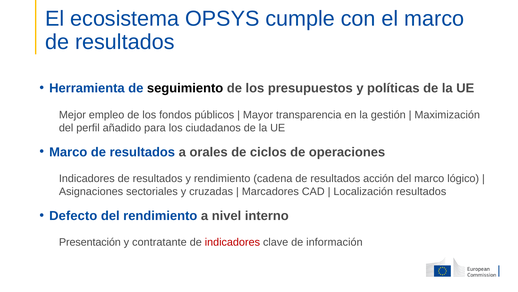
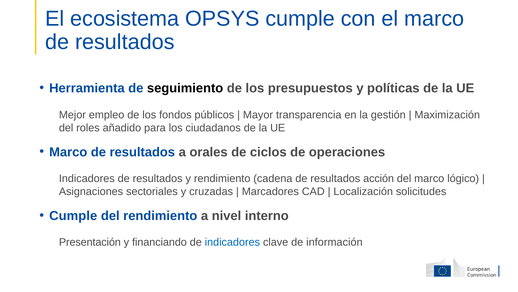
perfil: perfil -> roles
Localización resultados: resultados -> solicitudes
Defecto at (73, 215): Defecto -> Cumple
contratante: contratante -> financiando
indicadores at (232, 242) colour: red -> blue
